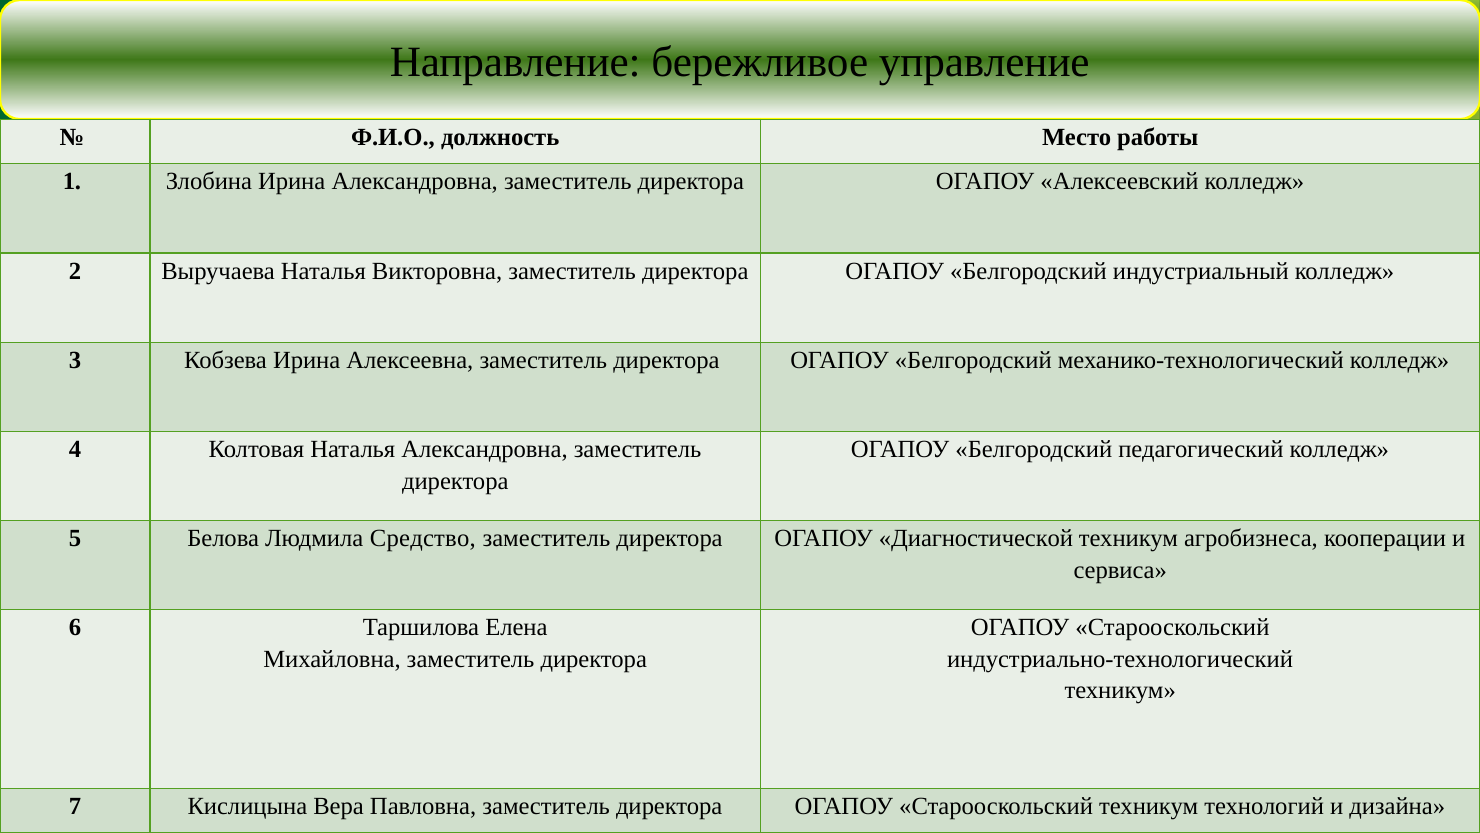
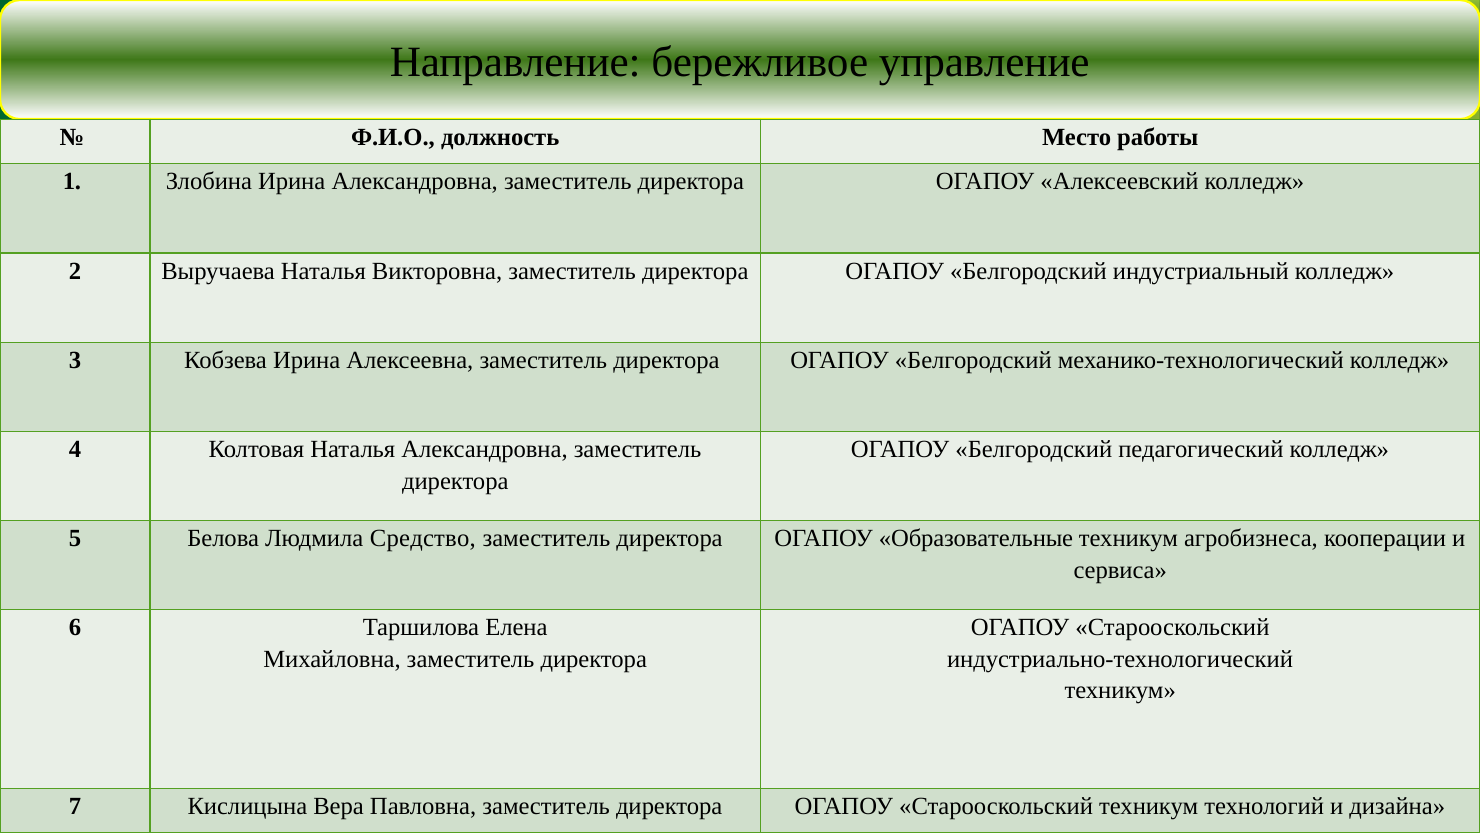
Диагностической: Диагностической -> Образовательные
